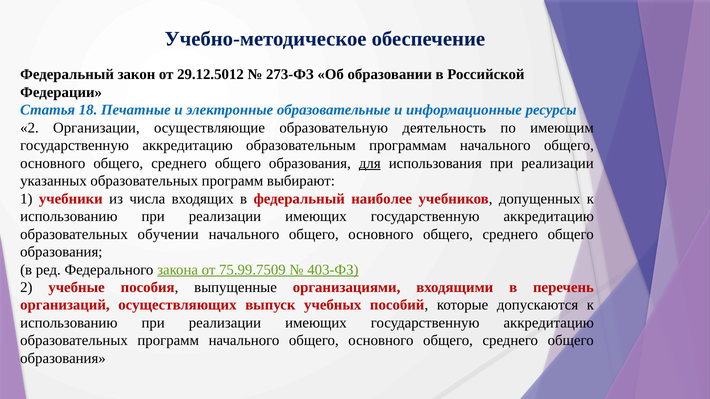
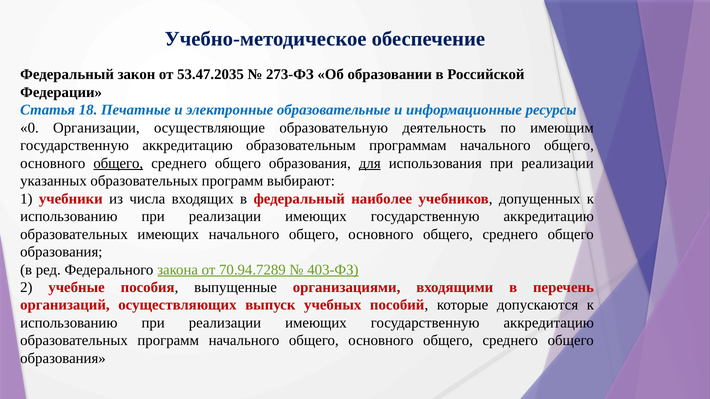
29.12.5012: 29.12.5012 -> 53.47.2035
2 at (29, 128): 2 -> 0
общего at (118, 163) underline: none -> present
образовательных обучении: обучении -> имеющих
75.99.7509: 75.99.7509 -> 70.94.7289
